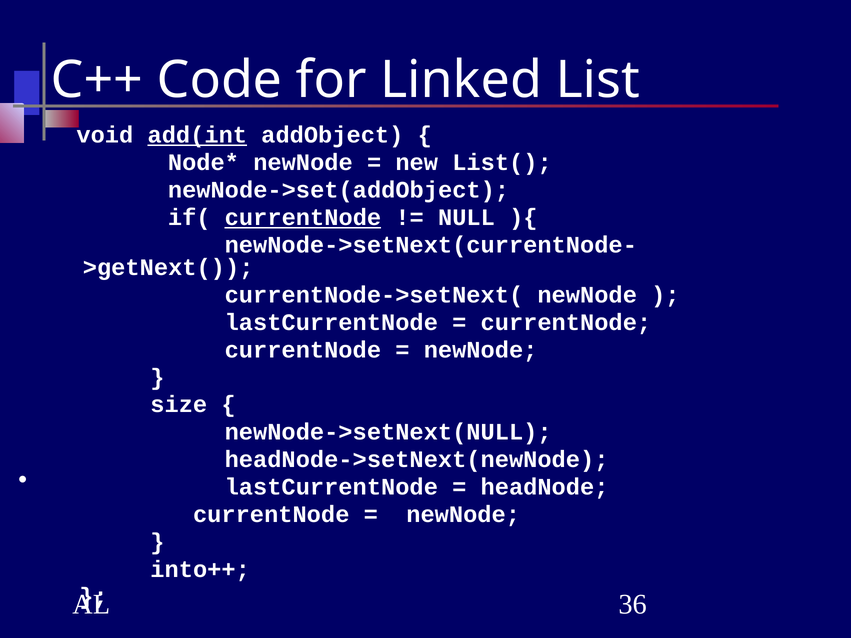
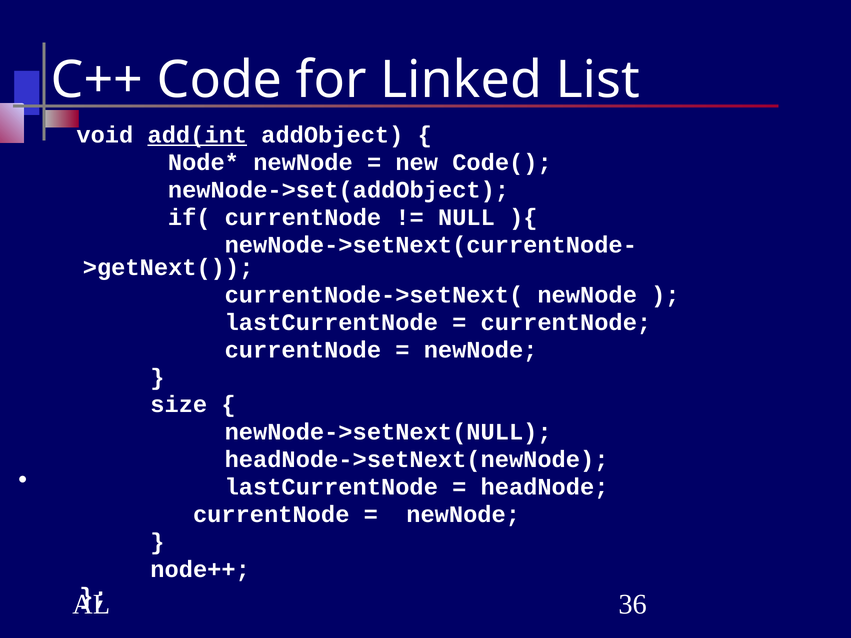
List(: List( -> Code(
currentNode at (303, 217) underline: present -> none
into++: into++ -> node++
